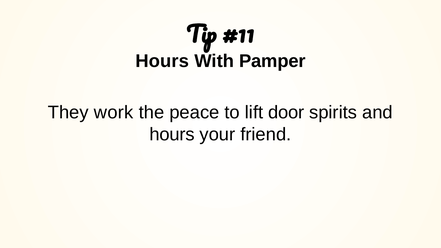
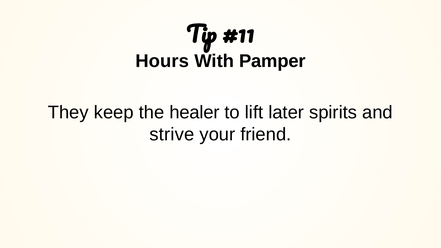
work: work -> keep
peace: peace -> healer
door: door -> later
hours at (172, 135): hours -> strive
